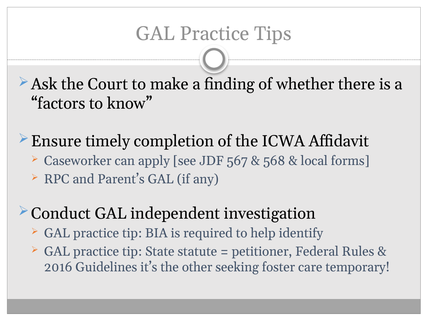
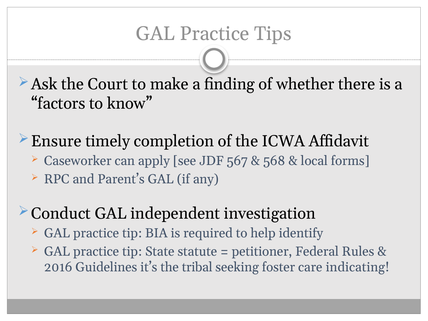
other: other -> tribal
temporary: temporary -> indicating
